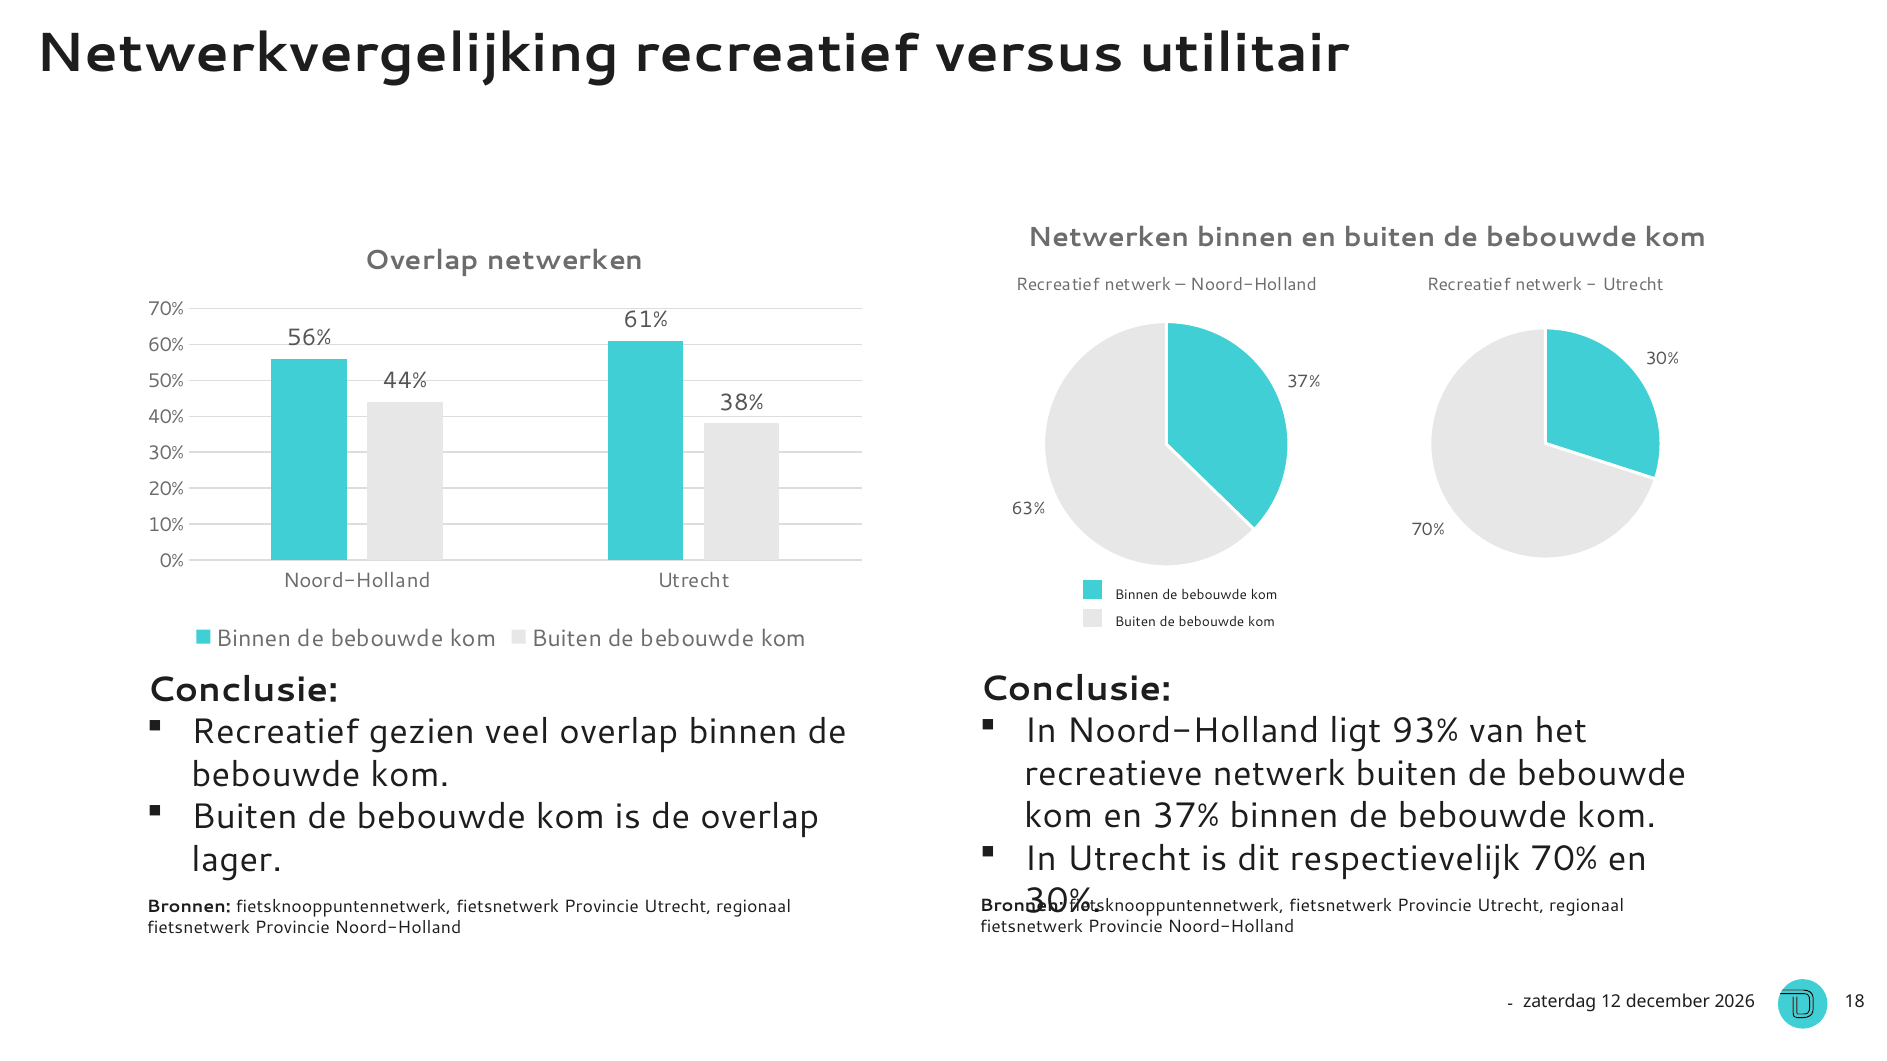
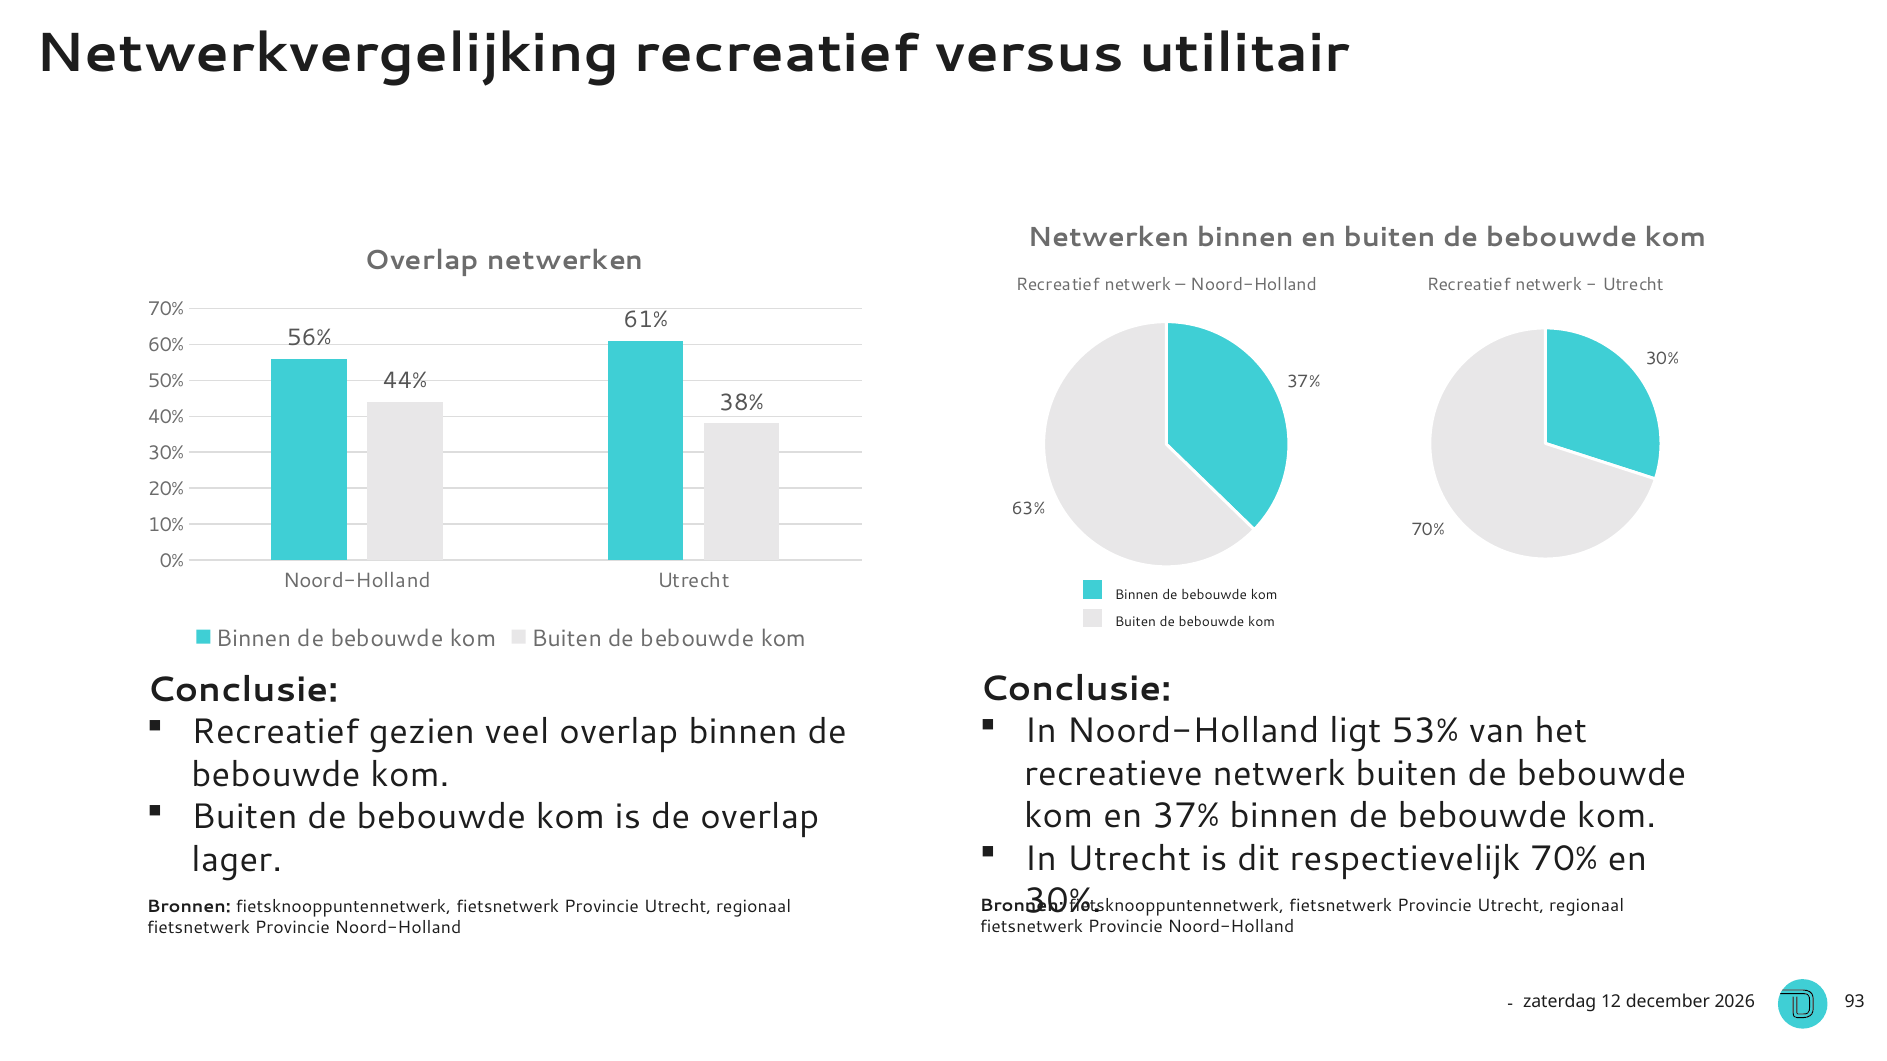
93%: 93% -> 53%
18: 18 -> 93
